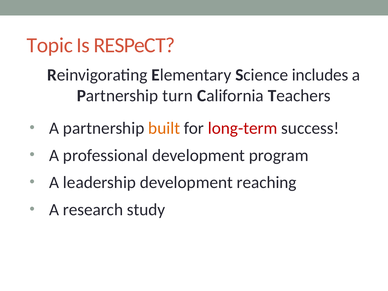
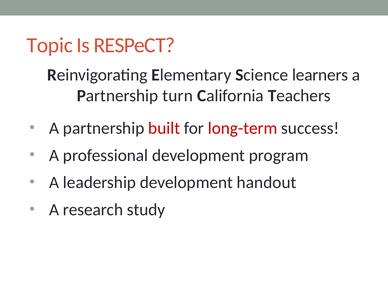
includes: includes -> learners
built colour: orange -> red
reaching: reaching -> handout
